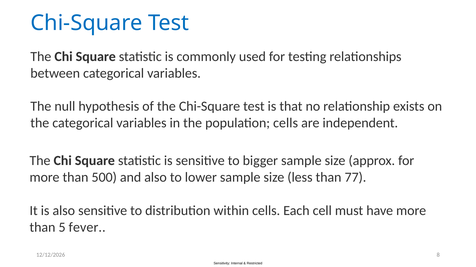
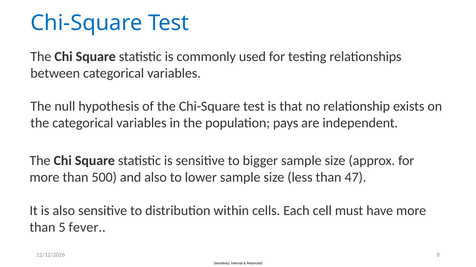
population cells: cells -> pays
77: 77 -> 47
